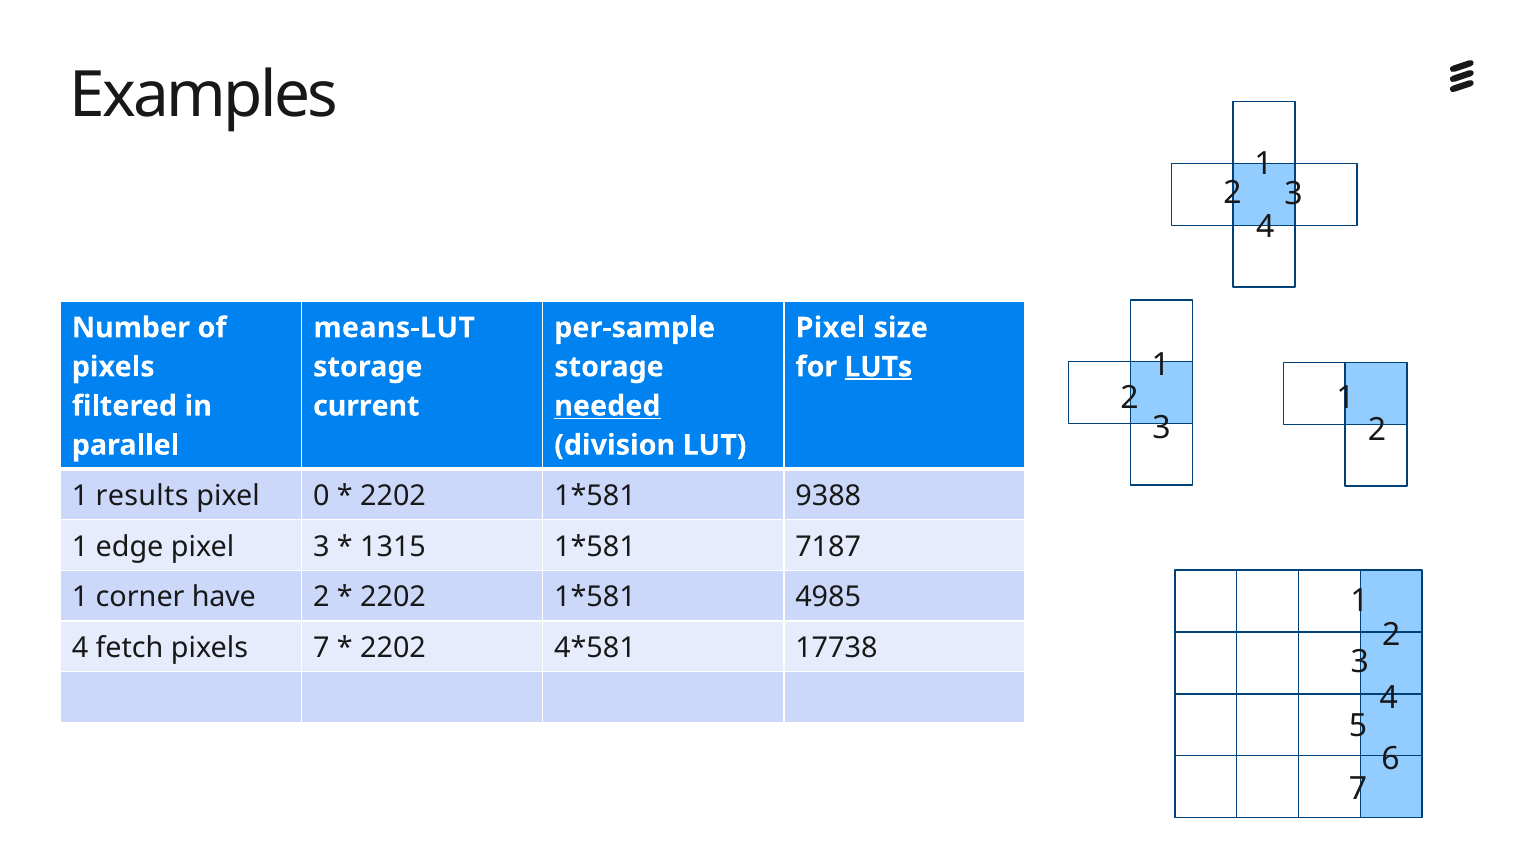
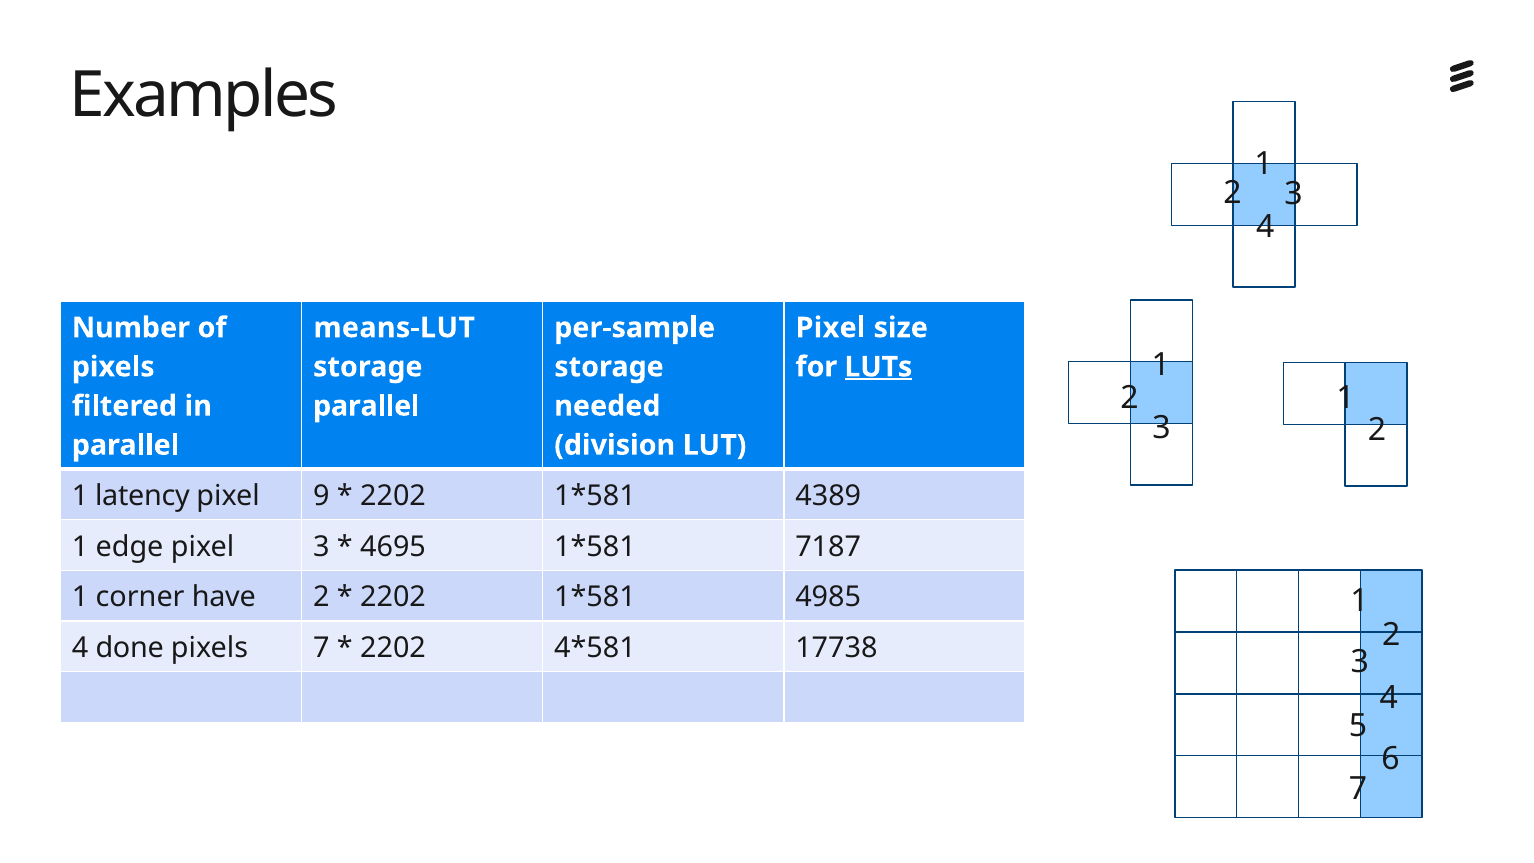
current at (366, 406): current -> parallel
needed underline: present -> none
results: results -> latency
0: 0 -> 9
9388: 9388 -> 4389
1315: 1315 -> 4695
fetch: fetch -> done
